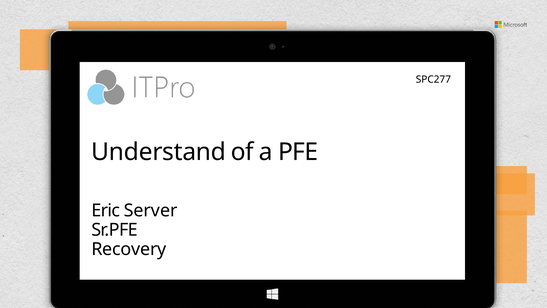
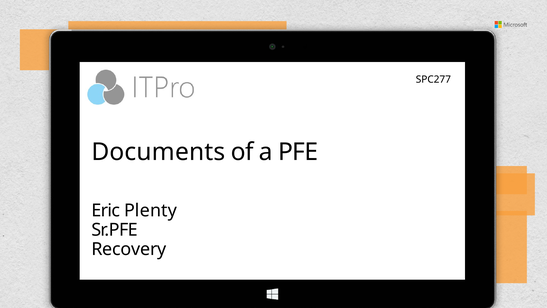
Understand: Understand -> Documents
Server: Server -> Plenty
